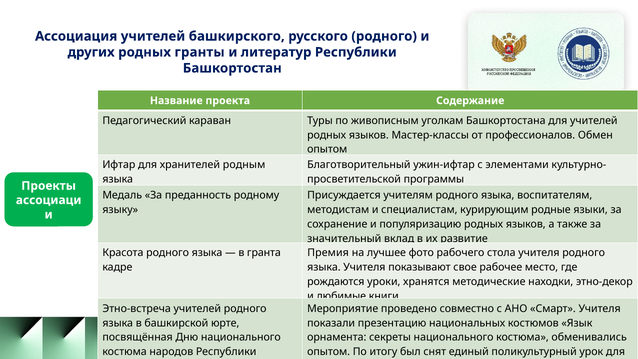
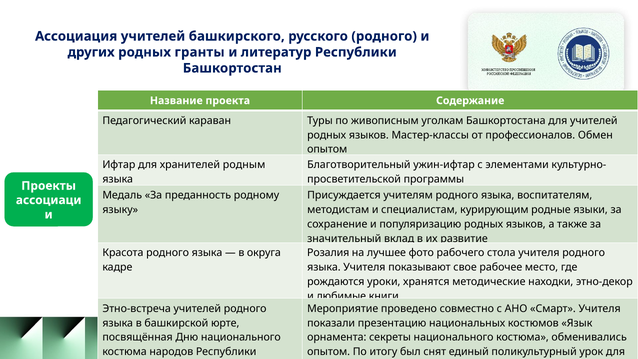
гранта: гранта -> округа
Премия: Премия -> Розалия
